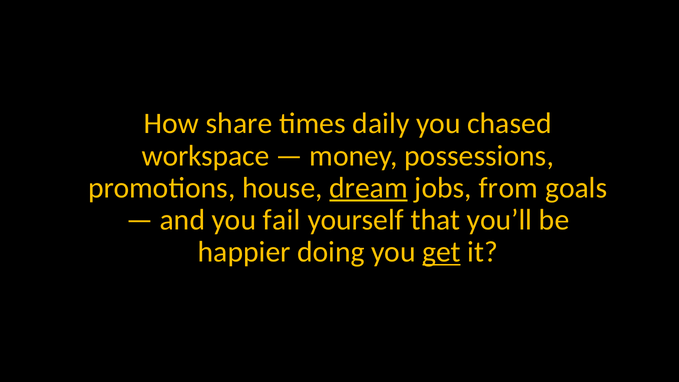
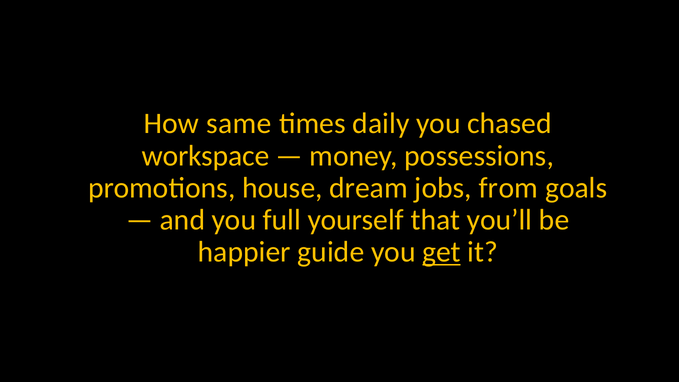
share: share -> same
dream underline: present -> none
fail: fail -> full
doing: doing -> guide
